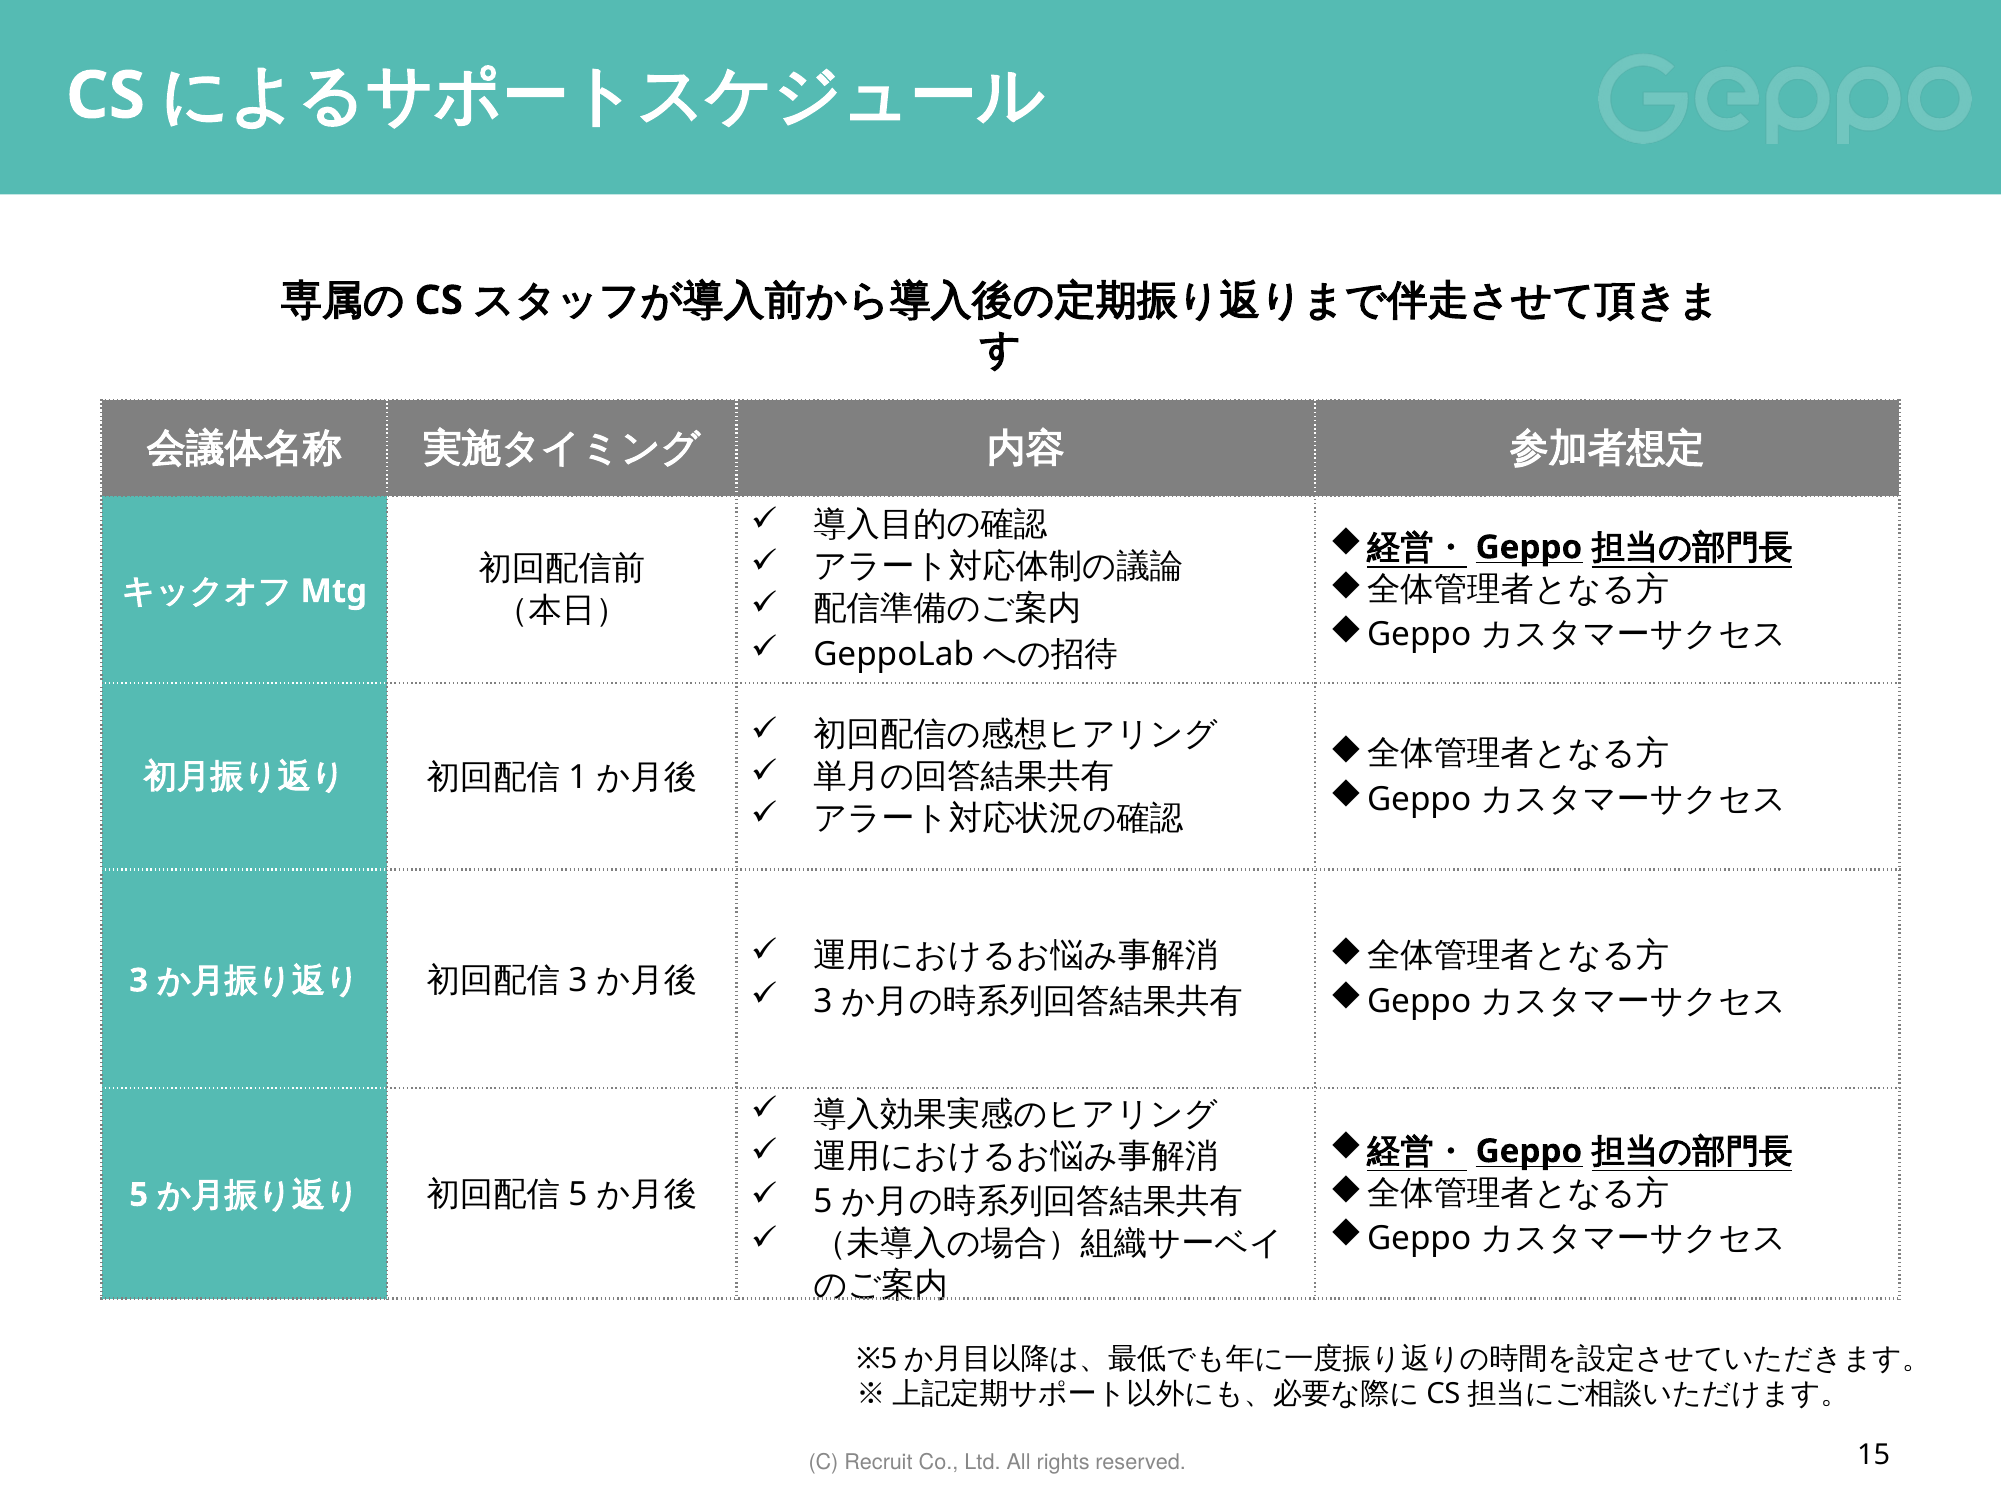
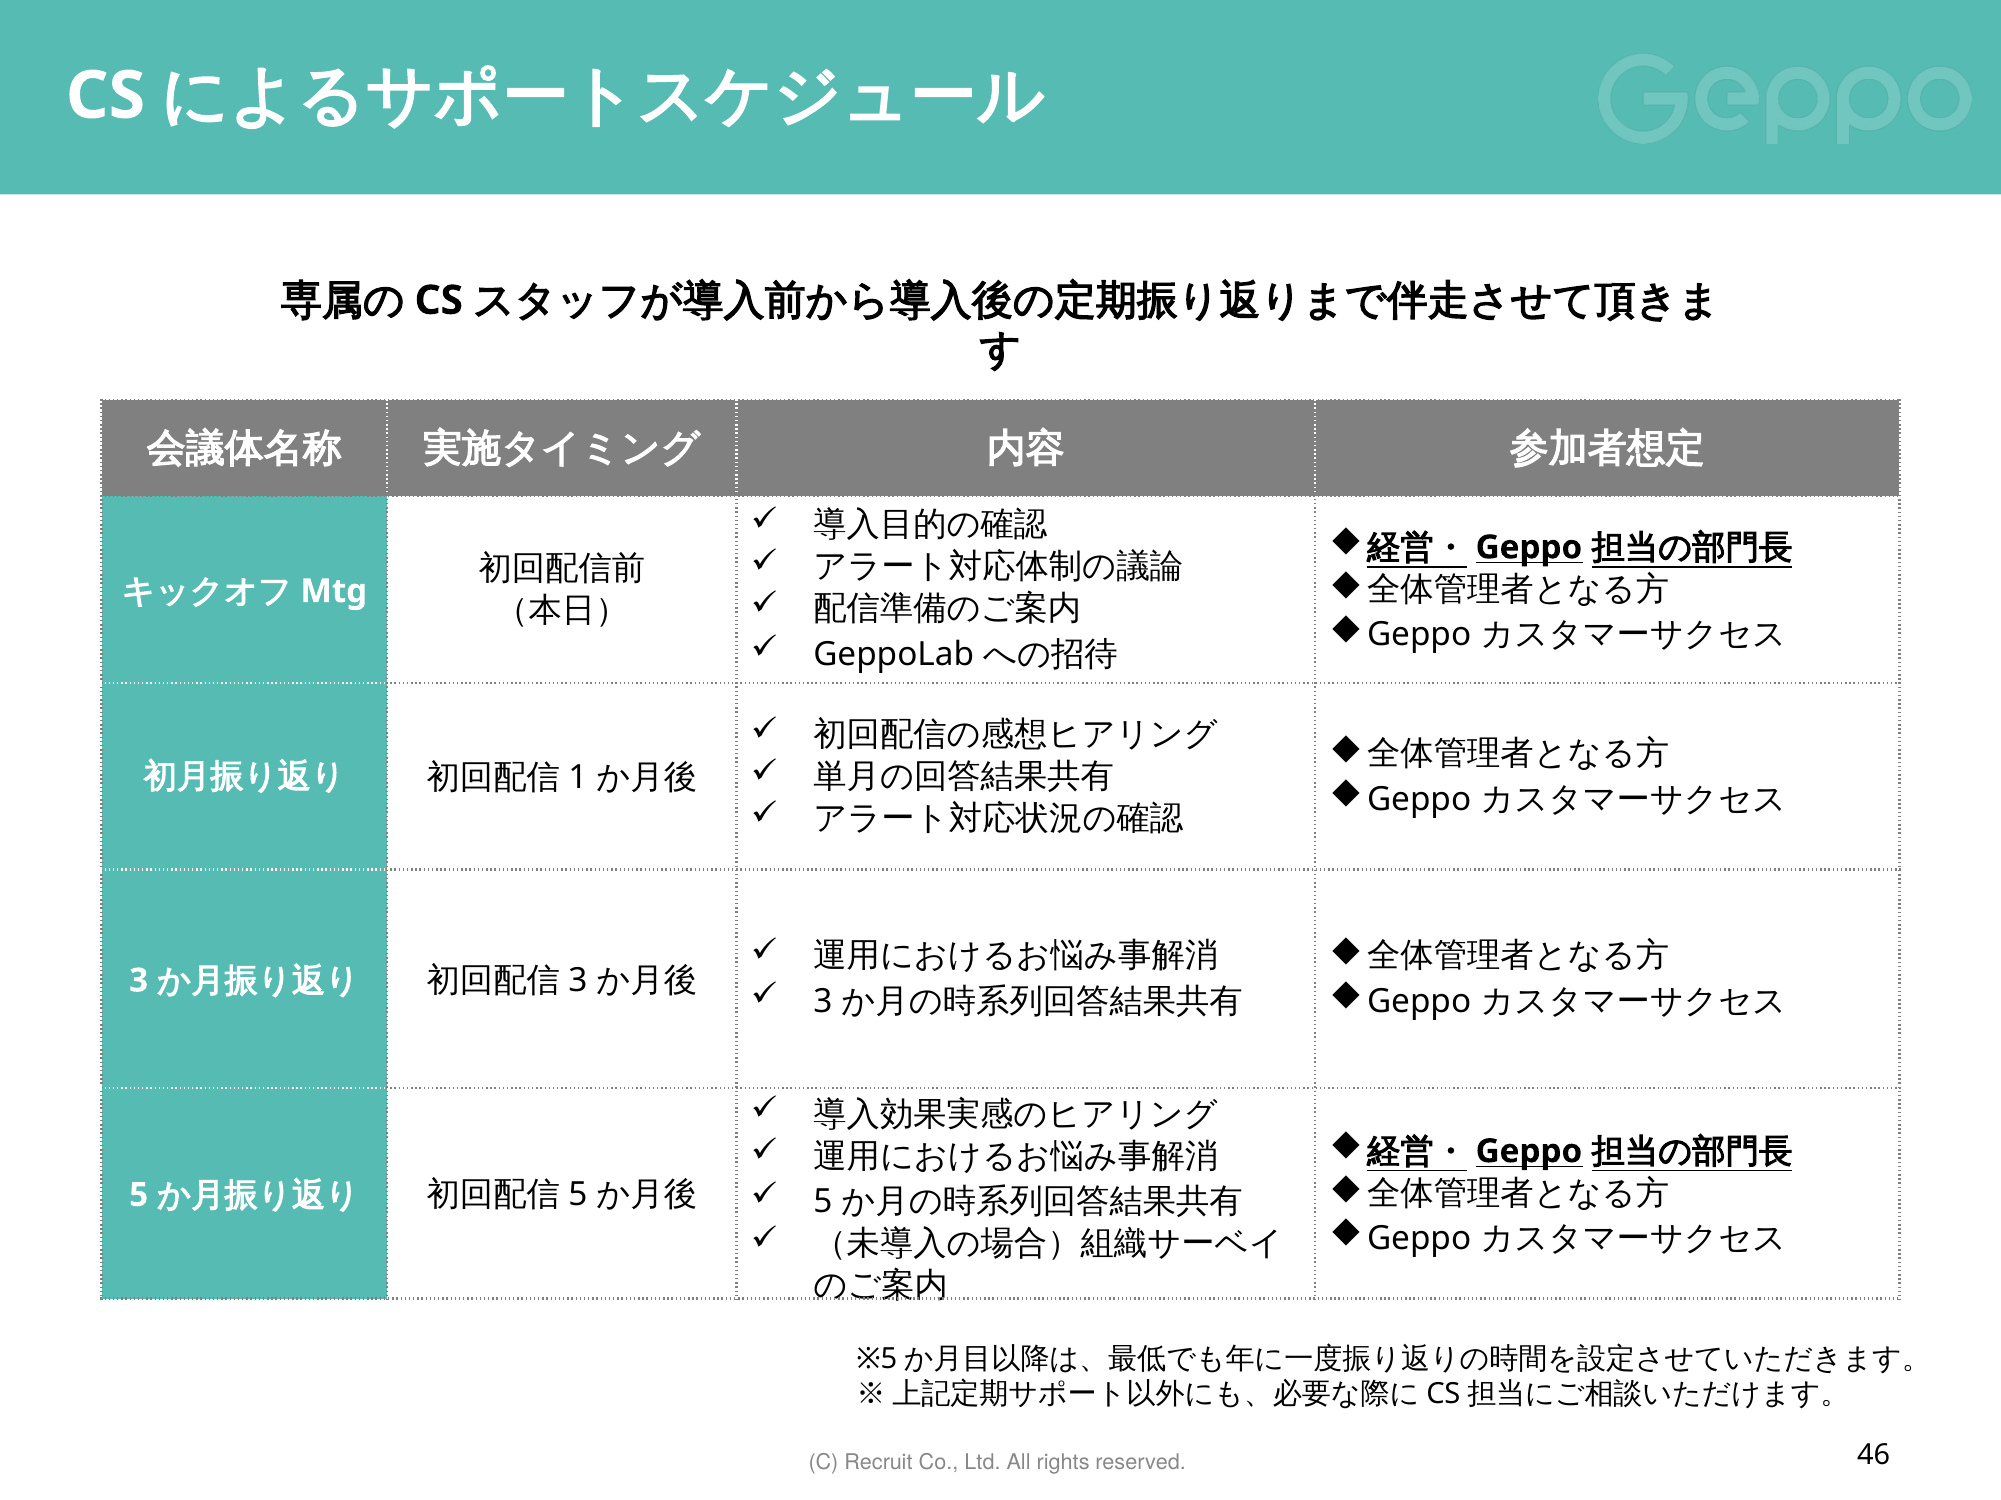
15: 15 -> 46
